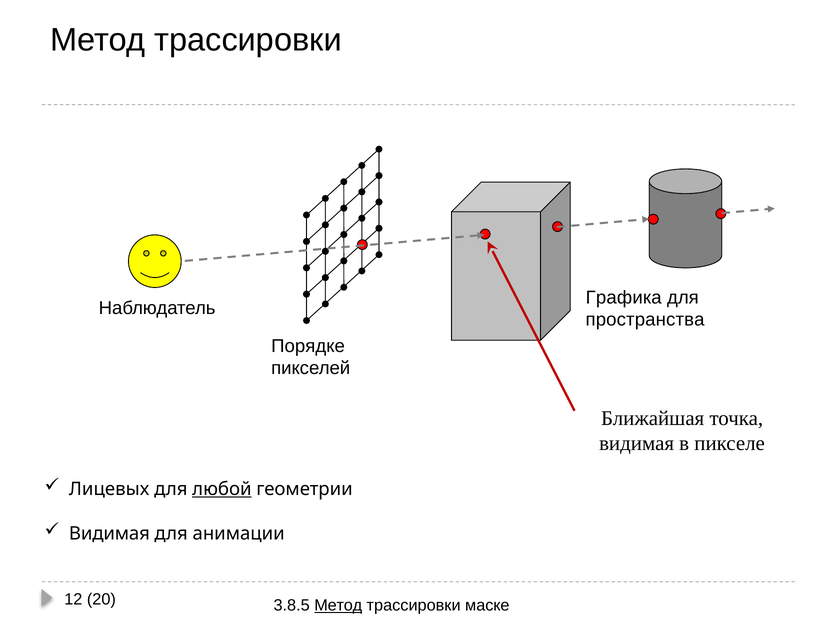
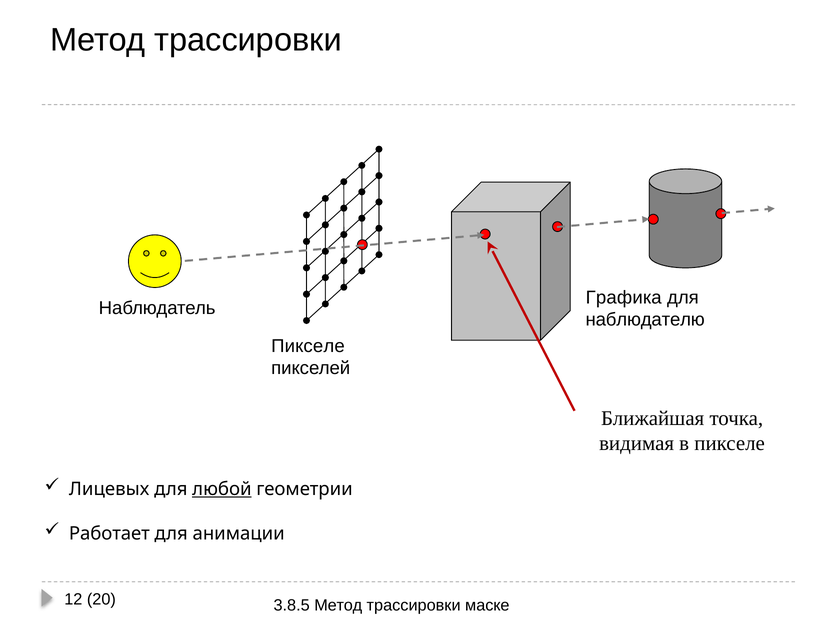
пространства: пространства -> наблюдателю
Порядке at (308, 346): Порядке -> Пикселе
Видимая at (109, 533): Видимая -> Работает
Метод at (338, 605) underline: present -> none
